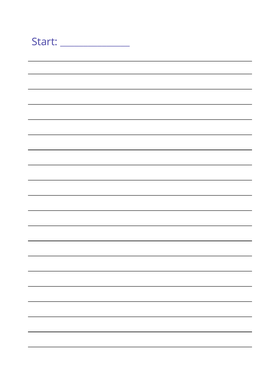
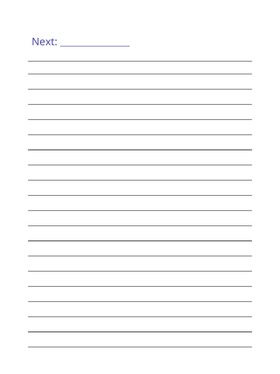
Start: Start -> Next
